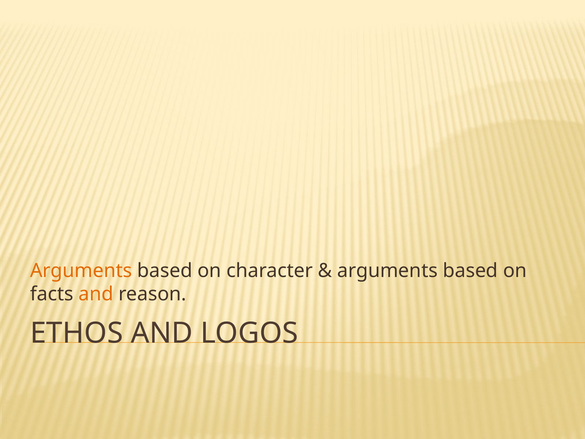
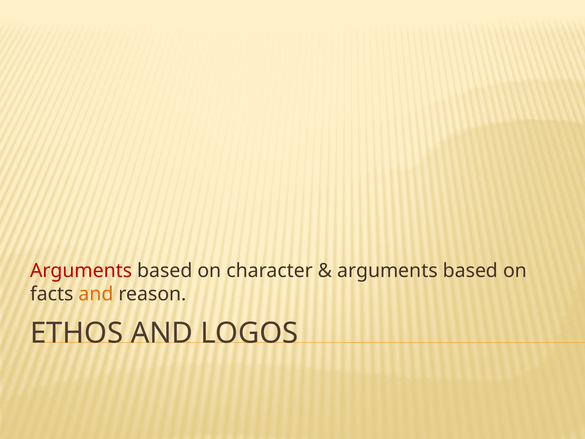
Arguments at (81, 270) colour: orange -> red
